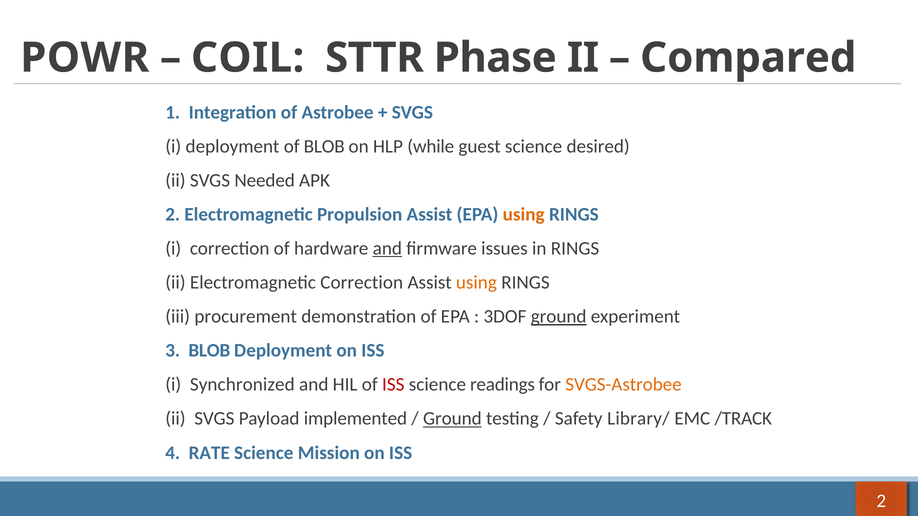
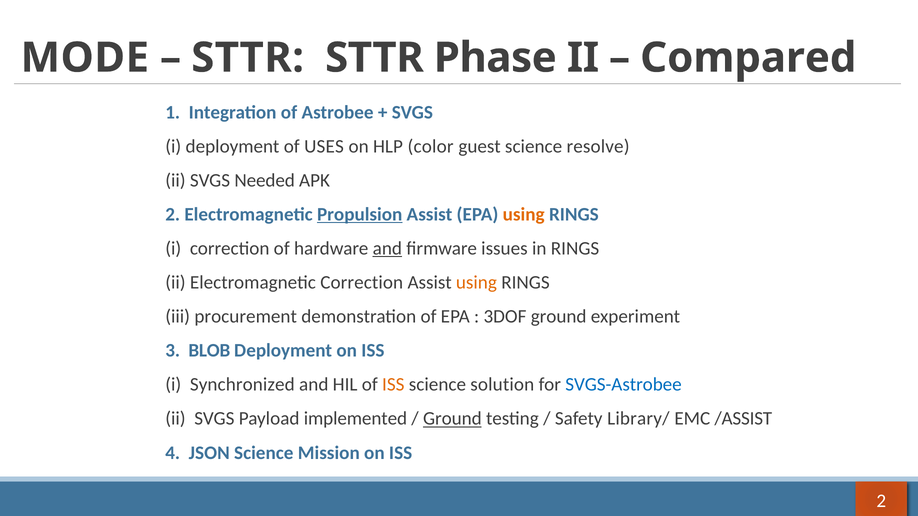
POWR: POWR -> MODE
COIL at (248, 58): COIL -> STTR
of BLOB: BLOB -> USES
while: while -> color
desired: desired -> resolve
Propulsion underline: none -> present
ground at (559, 317) underline: present -> none
ISS at (393, 385) colour: red -> orange
readings: readings -> solution
SVGS-Astrobee colour: orange -> blue
/TRACK: /TRACK -> /ASSIST
RATE: RATE -> JSON
